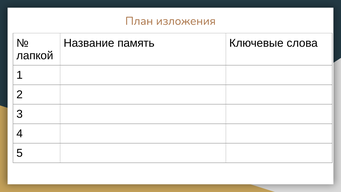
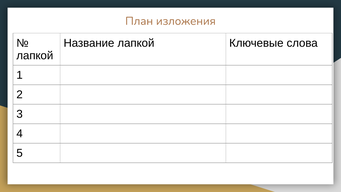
Название память: память -> лапкой
